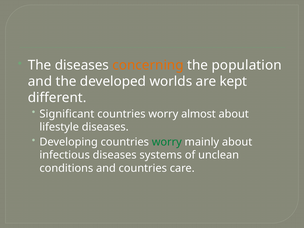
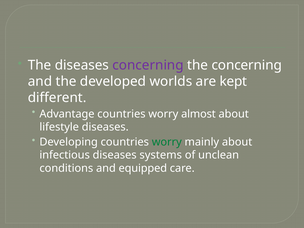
concerning at (148, 65) colour: orange -> purple
the population: population -> concerning
Significant: Significant -> Advantage
and countries: countries -> equipped
